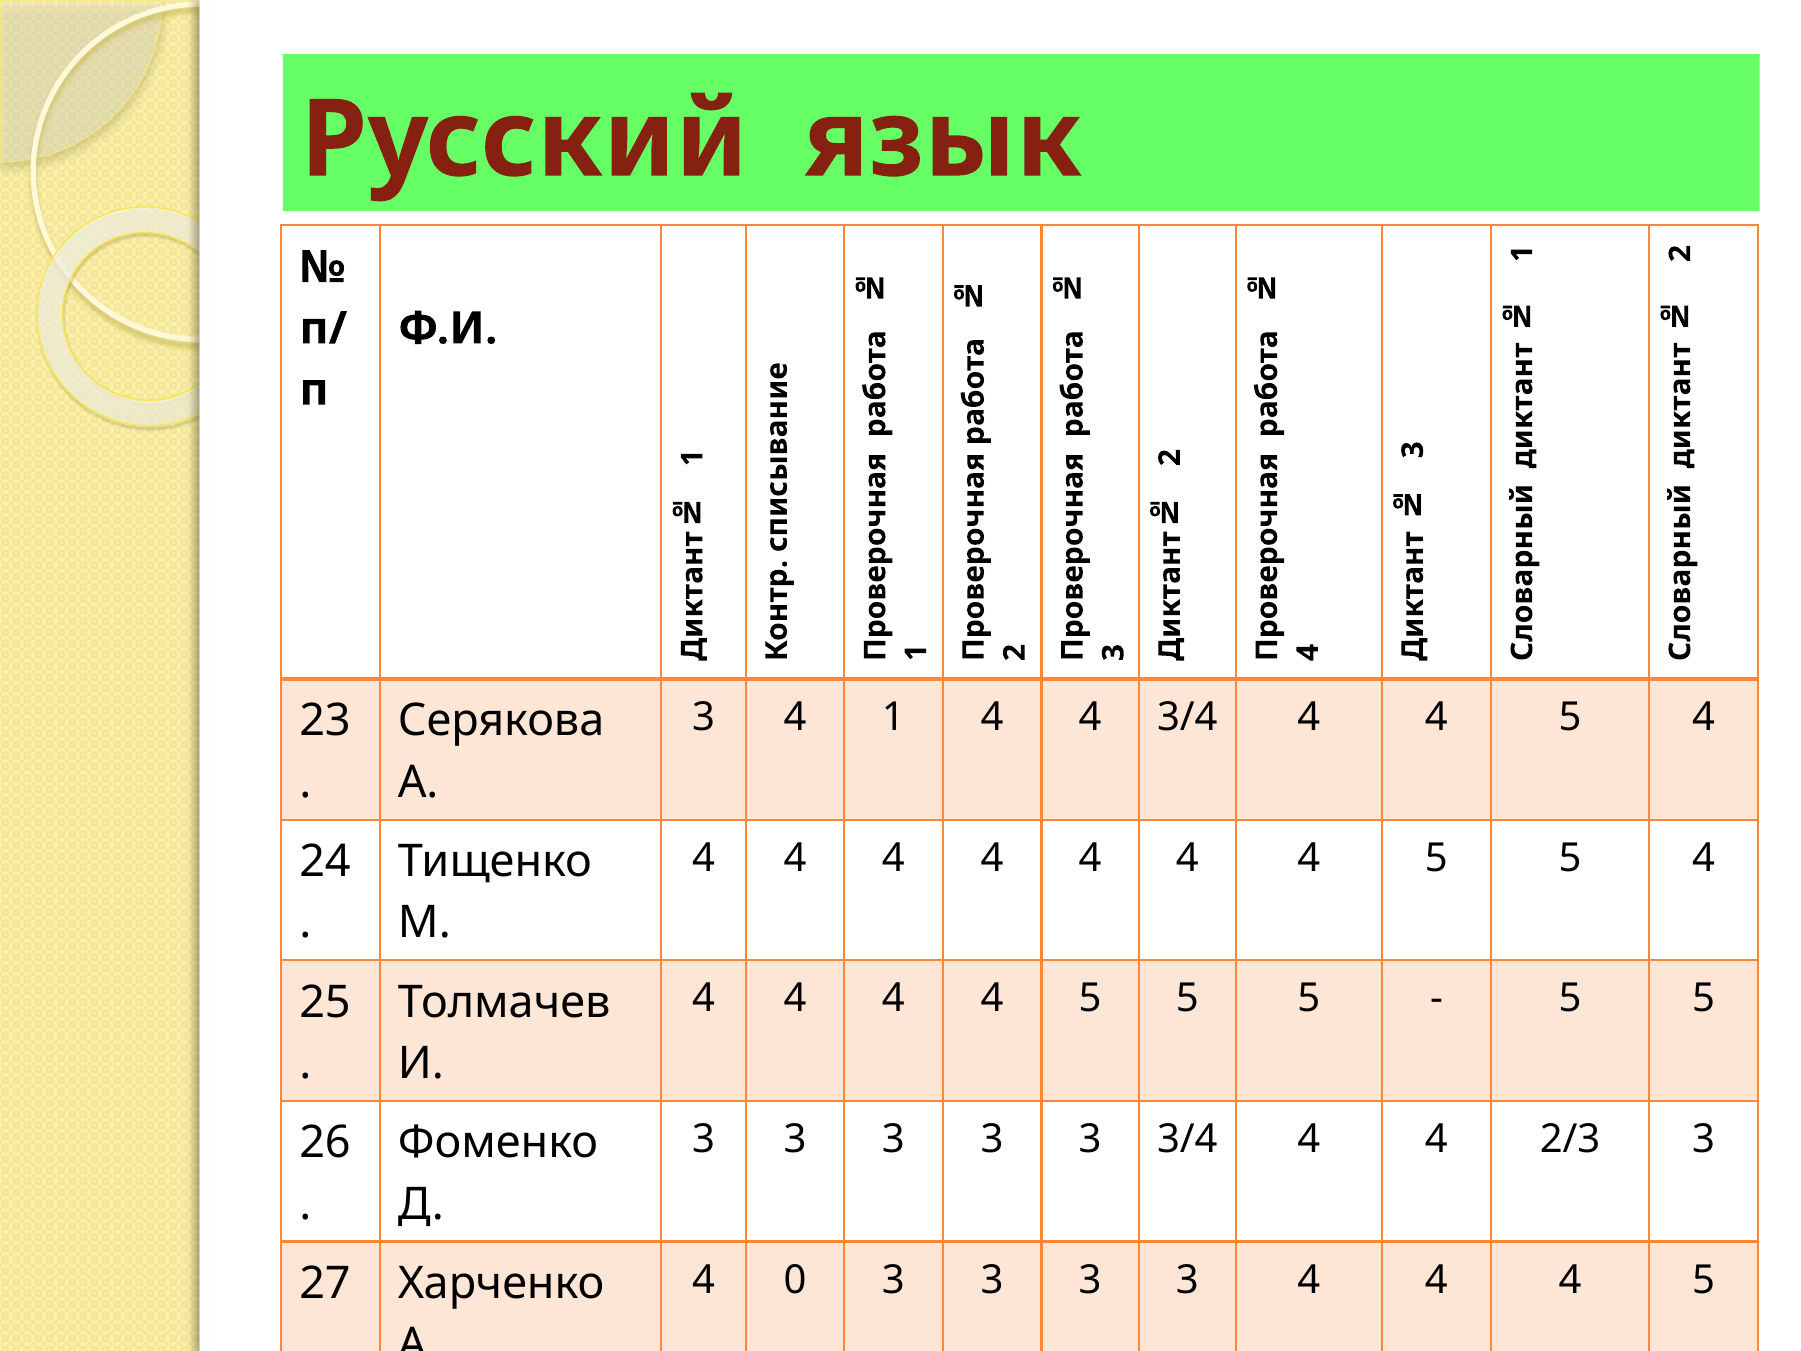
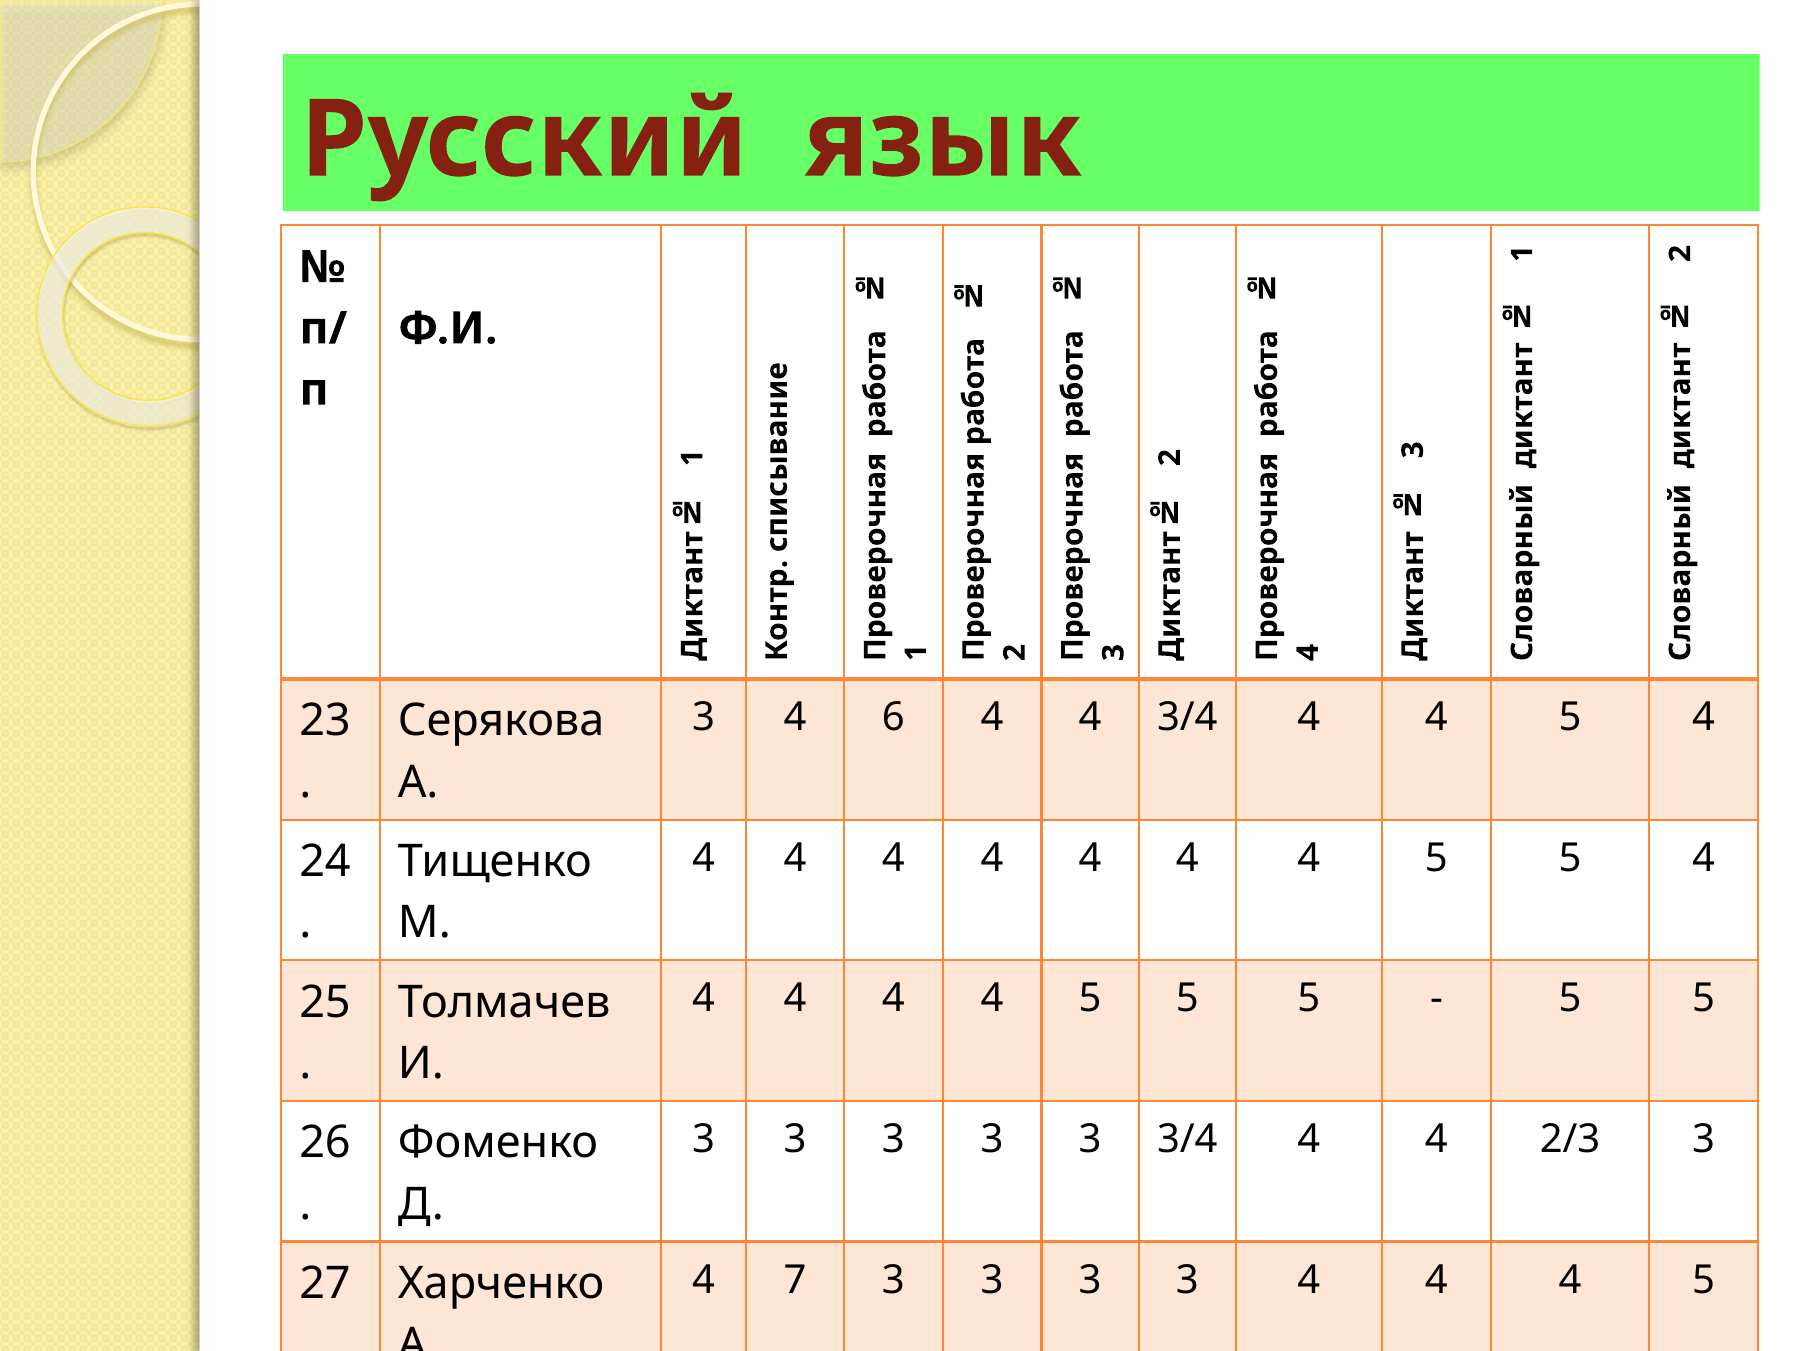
4 1: 1 -> 6
0: 0 -> 7
